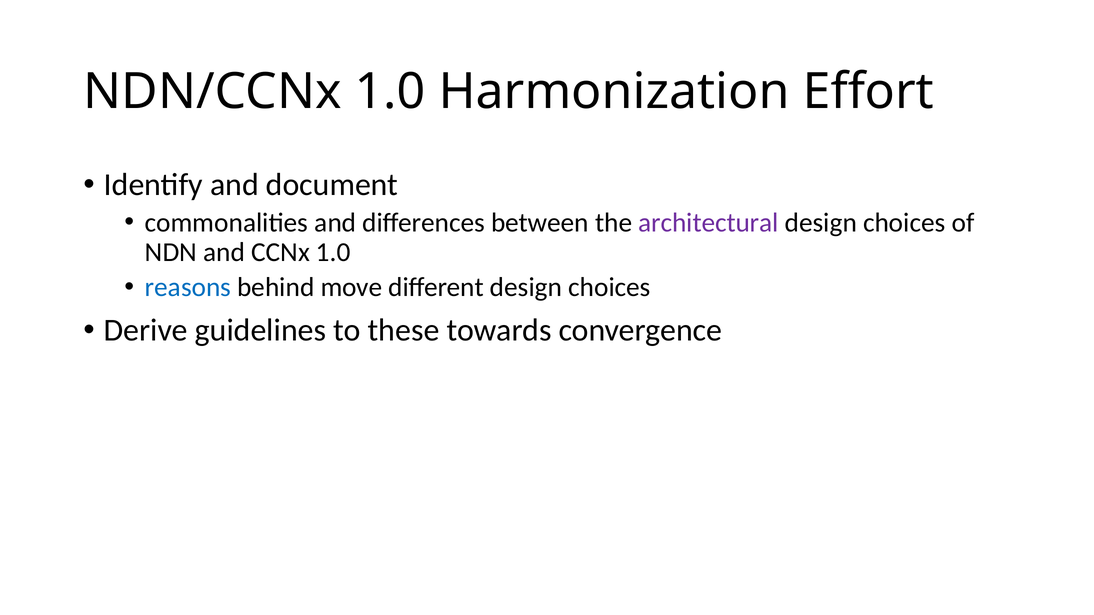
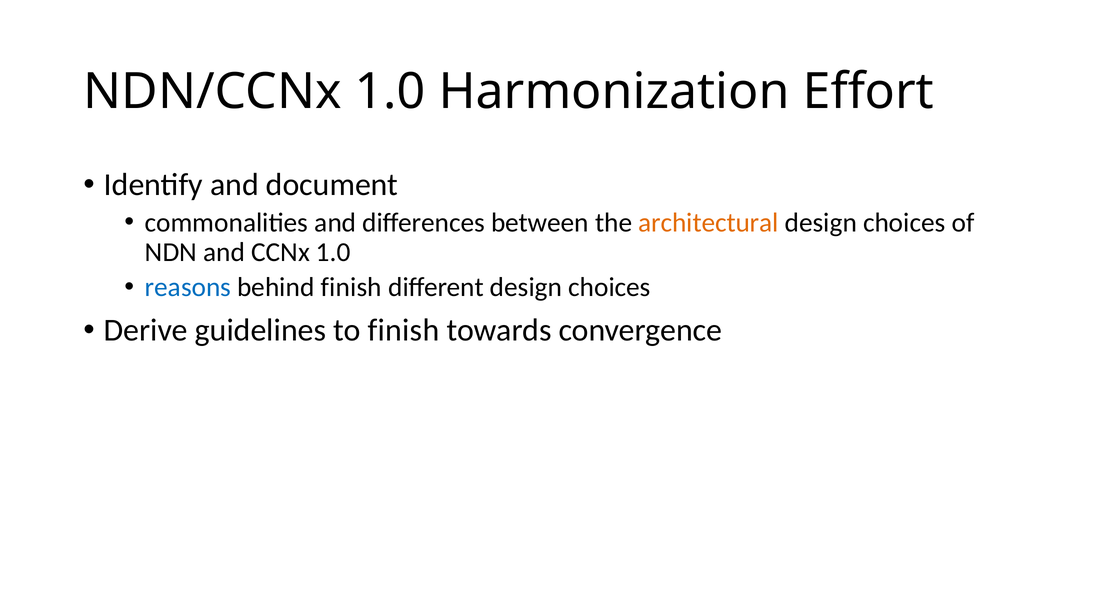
architectural colour: purple -> orange
behind move: move -> finish
to these: these -> finish
